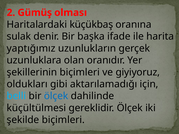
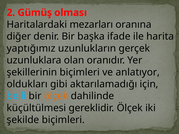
küçükbaş: küçükbaş -> mezarları
sulak: sulak -> diğer
giyiyoruz: giyiyoruz -> anlatıyor
ölçek at (56, 96) colour: blue -> orange
